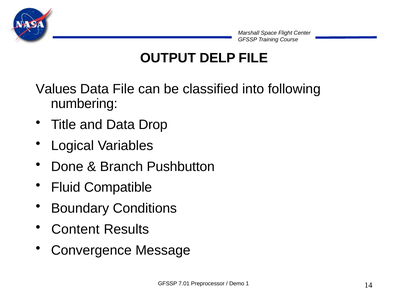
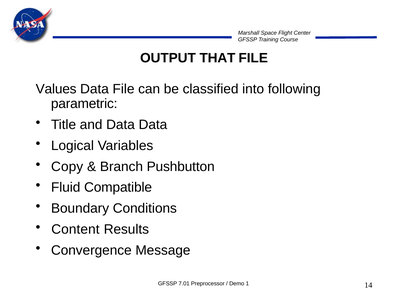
DELP: DELP -> THAT
numbering: numbering -> parametric
Data Drop: Drop -> Data
Done: Done -> Copy
